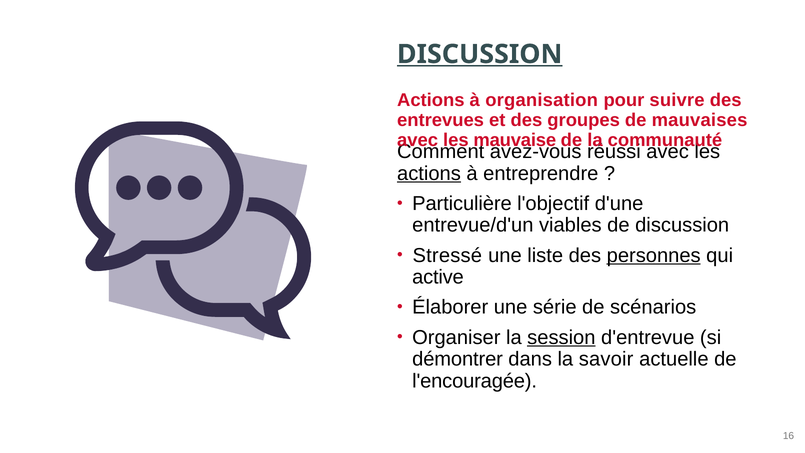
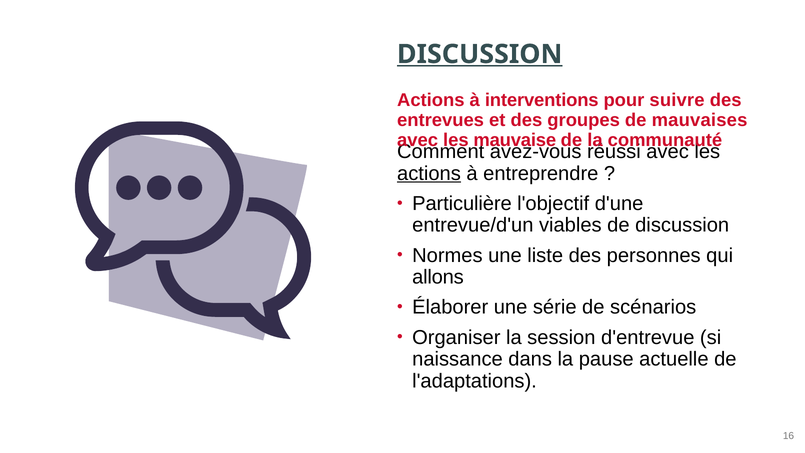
organisation: organisation -> interventions
Stressé: Stressé -> Normes
personnes underline: present -> none
active: active -> allons
session underline: present -> none
démontrer: démontrer -> naissance
savoir: savoir -> pause
l'encouragée: l'encouragée -> l'adaptations
